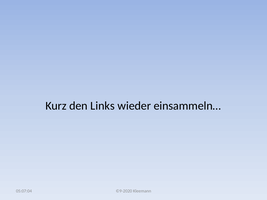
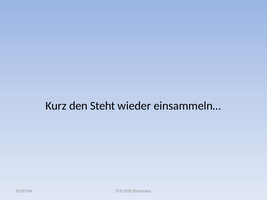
Links: Links -> Steht
